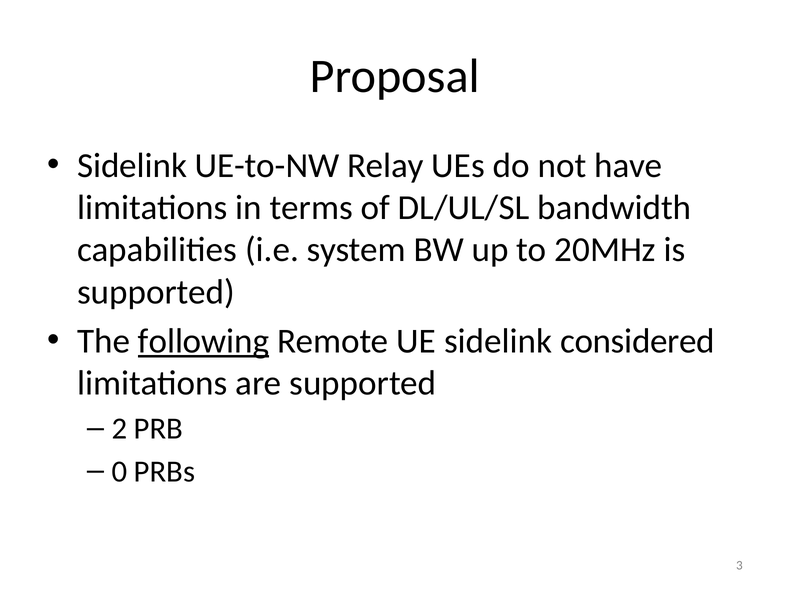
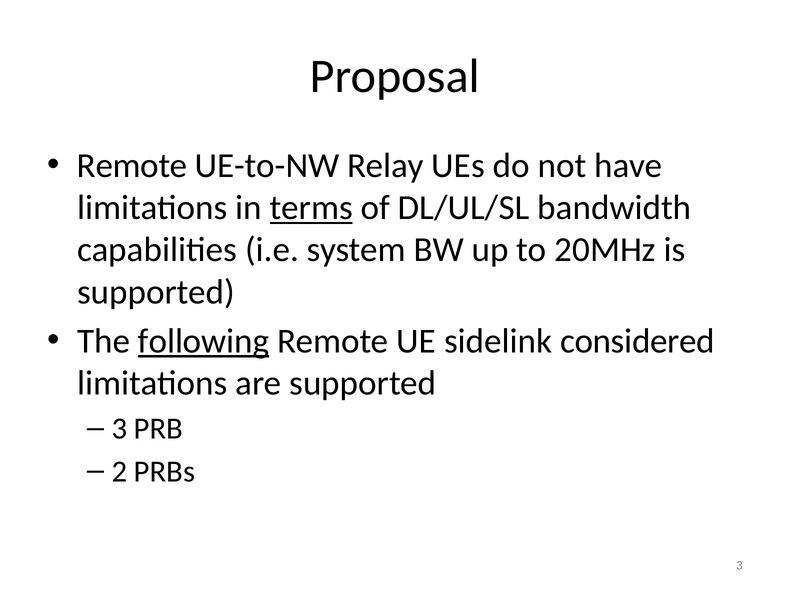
Sidelink at (132, 166): Sidelink -> Remote
terms underline: none -> present
2 at (119, 429): 2 -> 3
0: 0 -> 2
